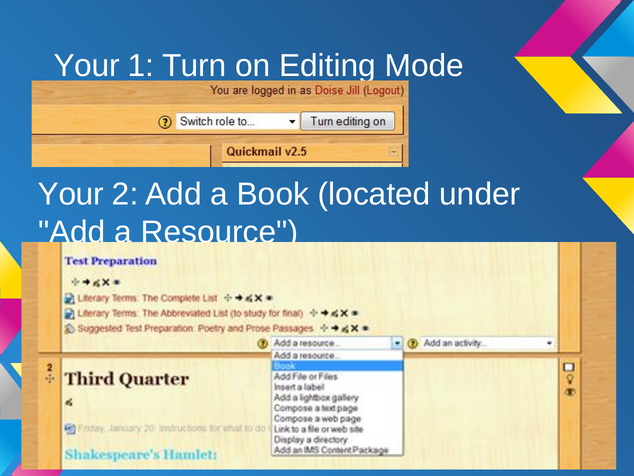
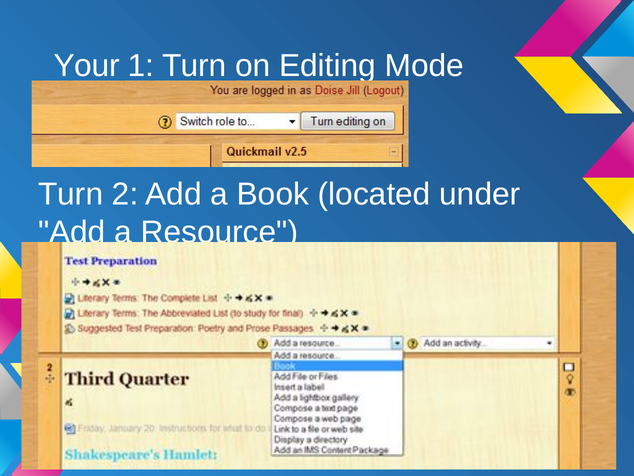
Your at (71, 194): Your -> Turn
